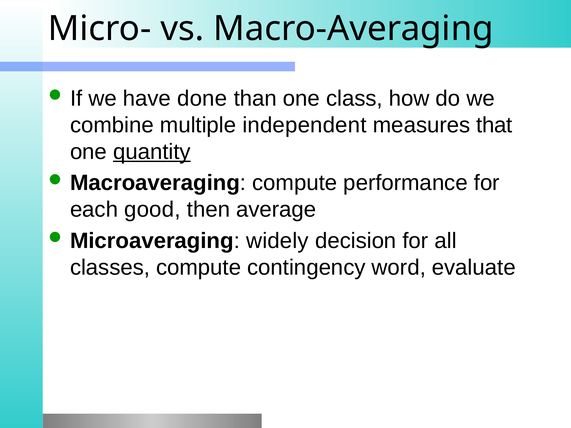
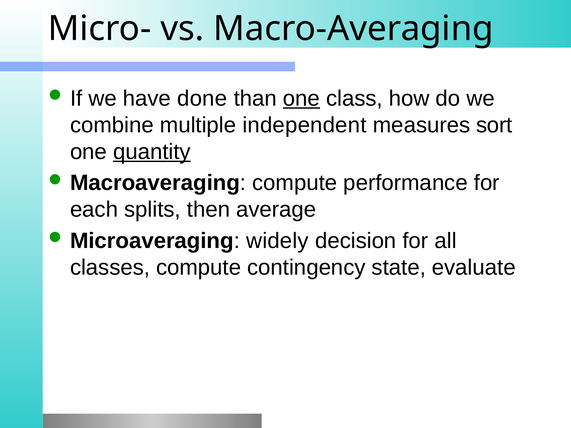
one at (301, 99) underline: none -> present
that: that -> sort
good: good -> splits
word: word -> state
